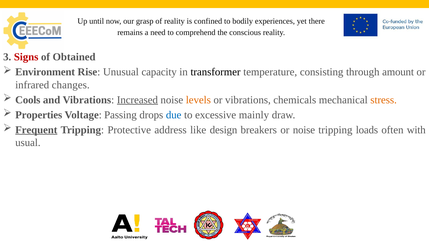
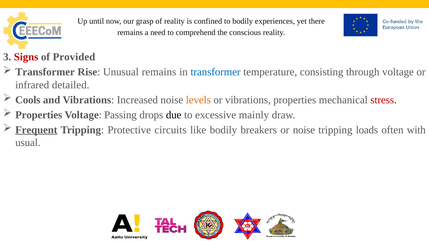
Obtained: Obtained -> Provided
Environment at (45, 72): Environment -> Transformer
Unusual capacity: capacity -> remains
transformer at (216, 72) colour: black -> blue
through amount: amount -> voltage
changes: changes -> detailed
Increased underline: present -> none
vibrations chemicals: chemicals -> properties
stress colour: orange -> red
due colour: blue -> black
address: address -> circuits
like design: design -> bodily
